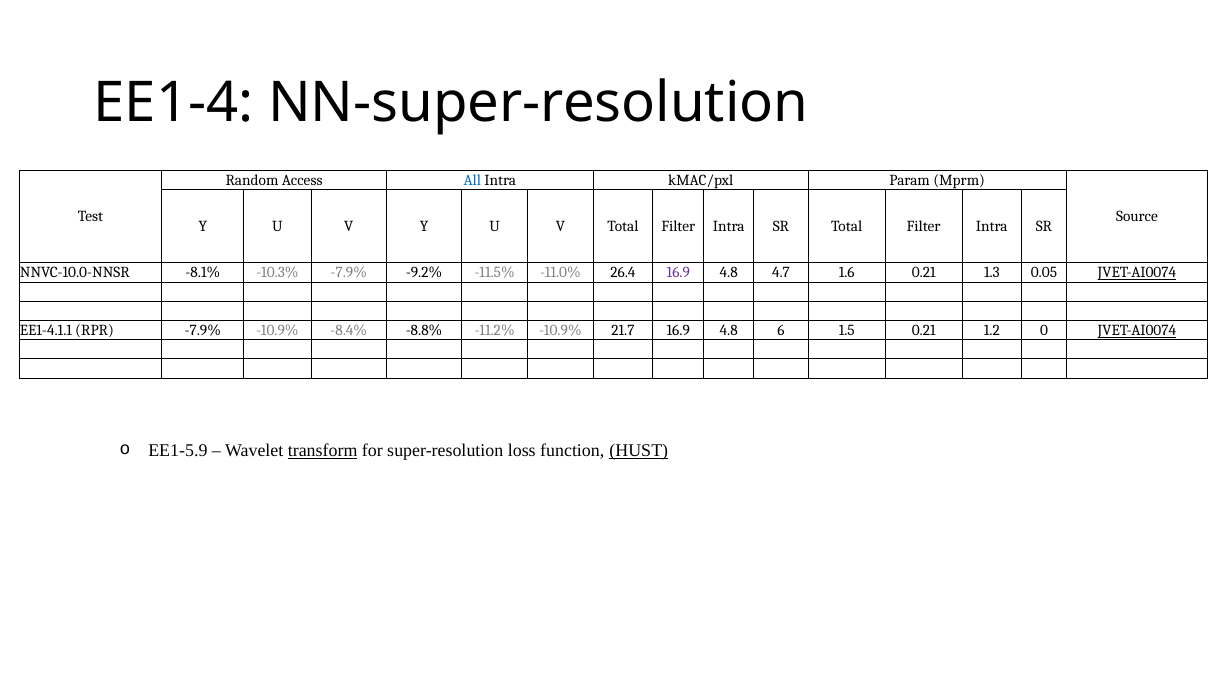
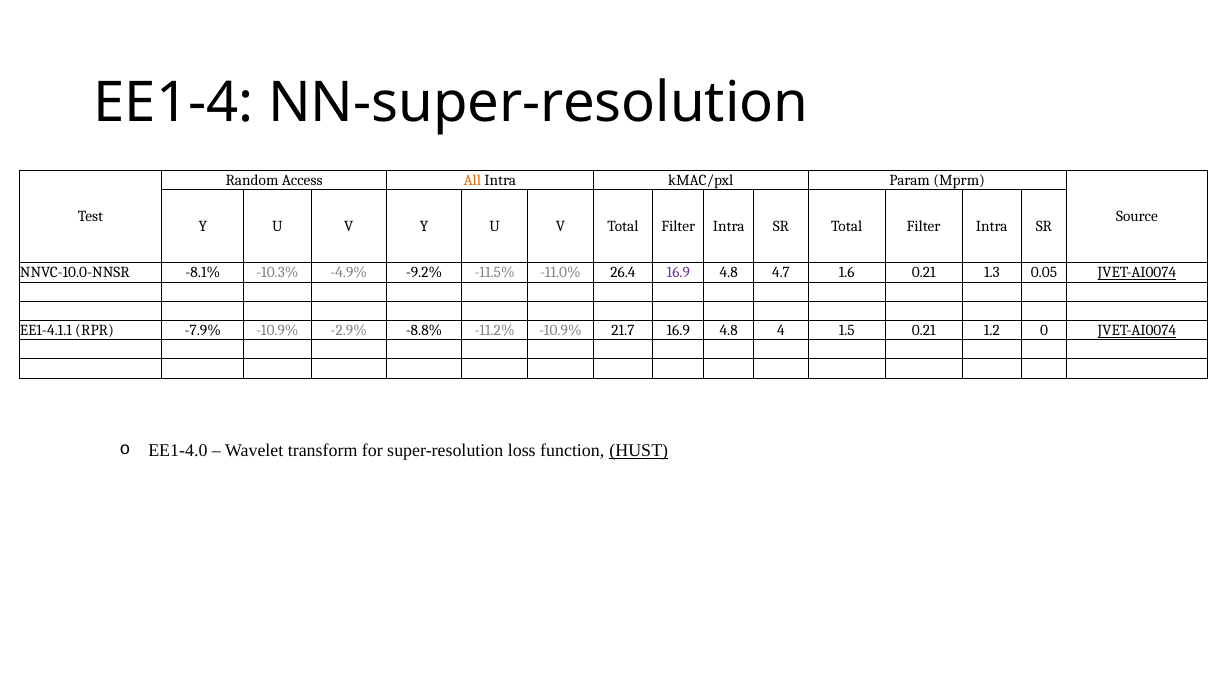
All colour: blue -> orange
-10.3% -7.9%: -7.9% -> -4.9%
-8.4%: -8.4% -> -2.9%
6: 6 -> 4
EE1-5.9: EE1-5.9 -> EE1-4.0
transform underline: present -> none
